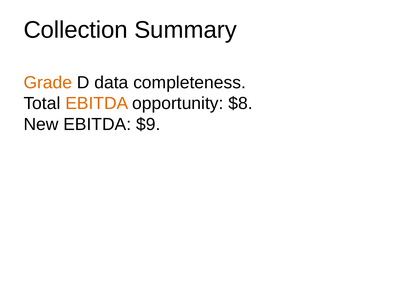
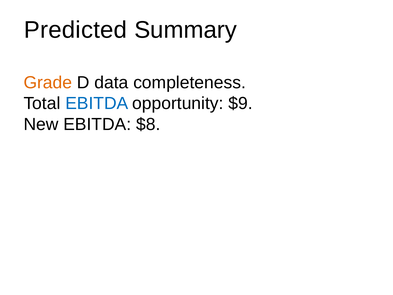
Collection: Collection -> Predicted
EBITDA at (97, 103) colour: orange -> blue
$8: $8 -> $9
$9: $9 -> $8
